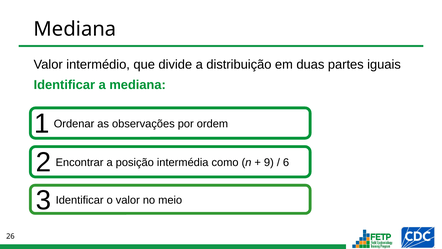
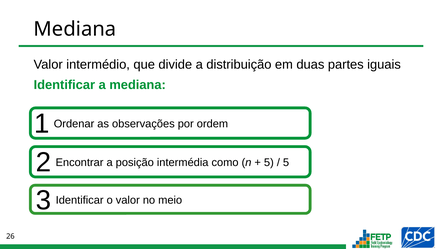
9 at (269, 162): 9 -> 5
6 at (286, 162): 6 -> 5
